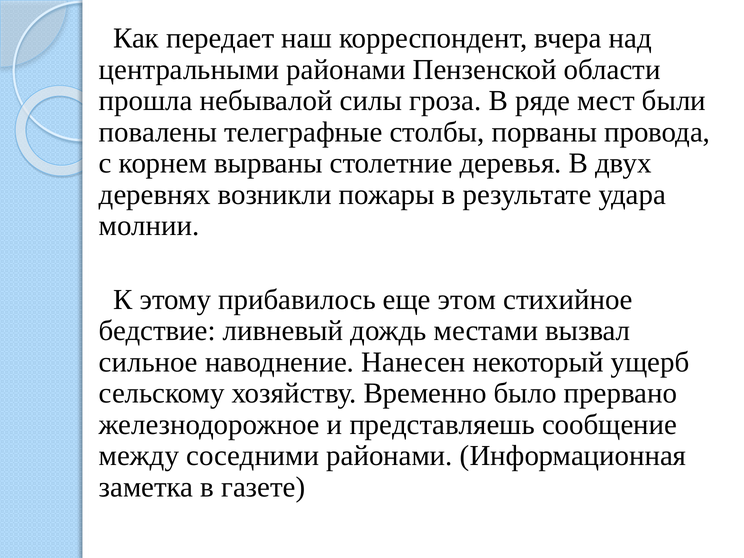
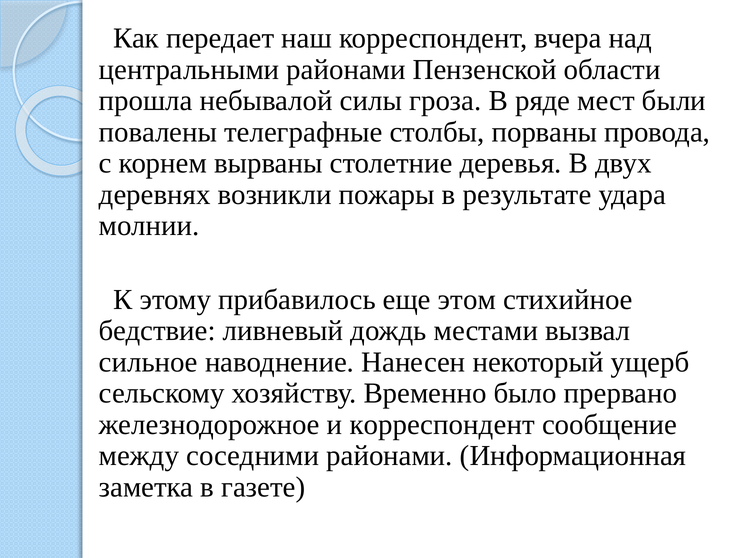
и представляешь: представляешь -> корреспондент
